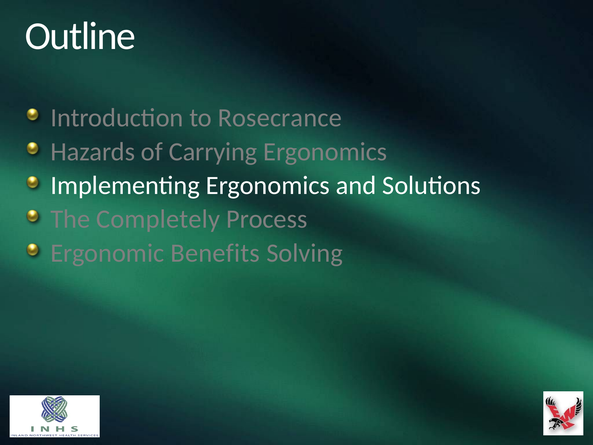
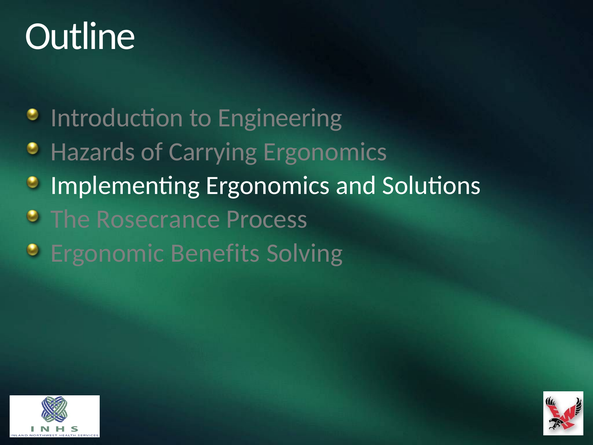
Rosecrance: Rosecrance -> Engineering
Completely: Completely -> Rosecrance
